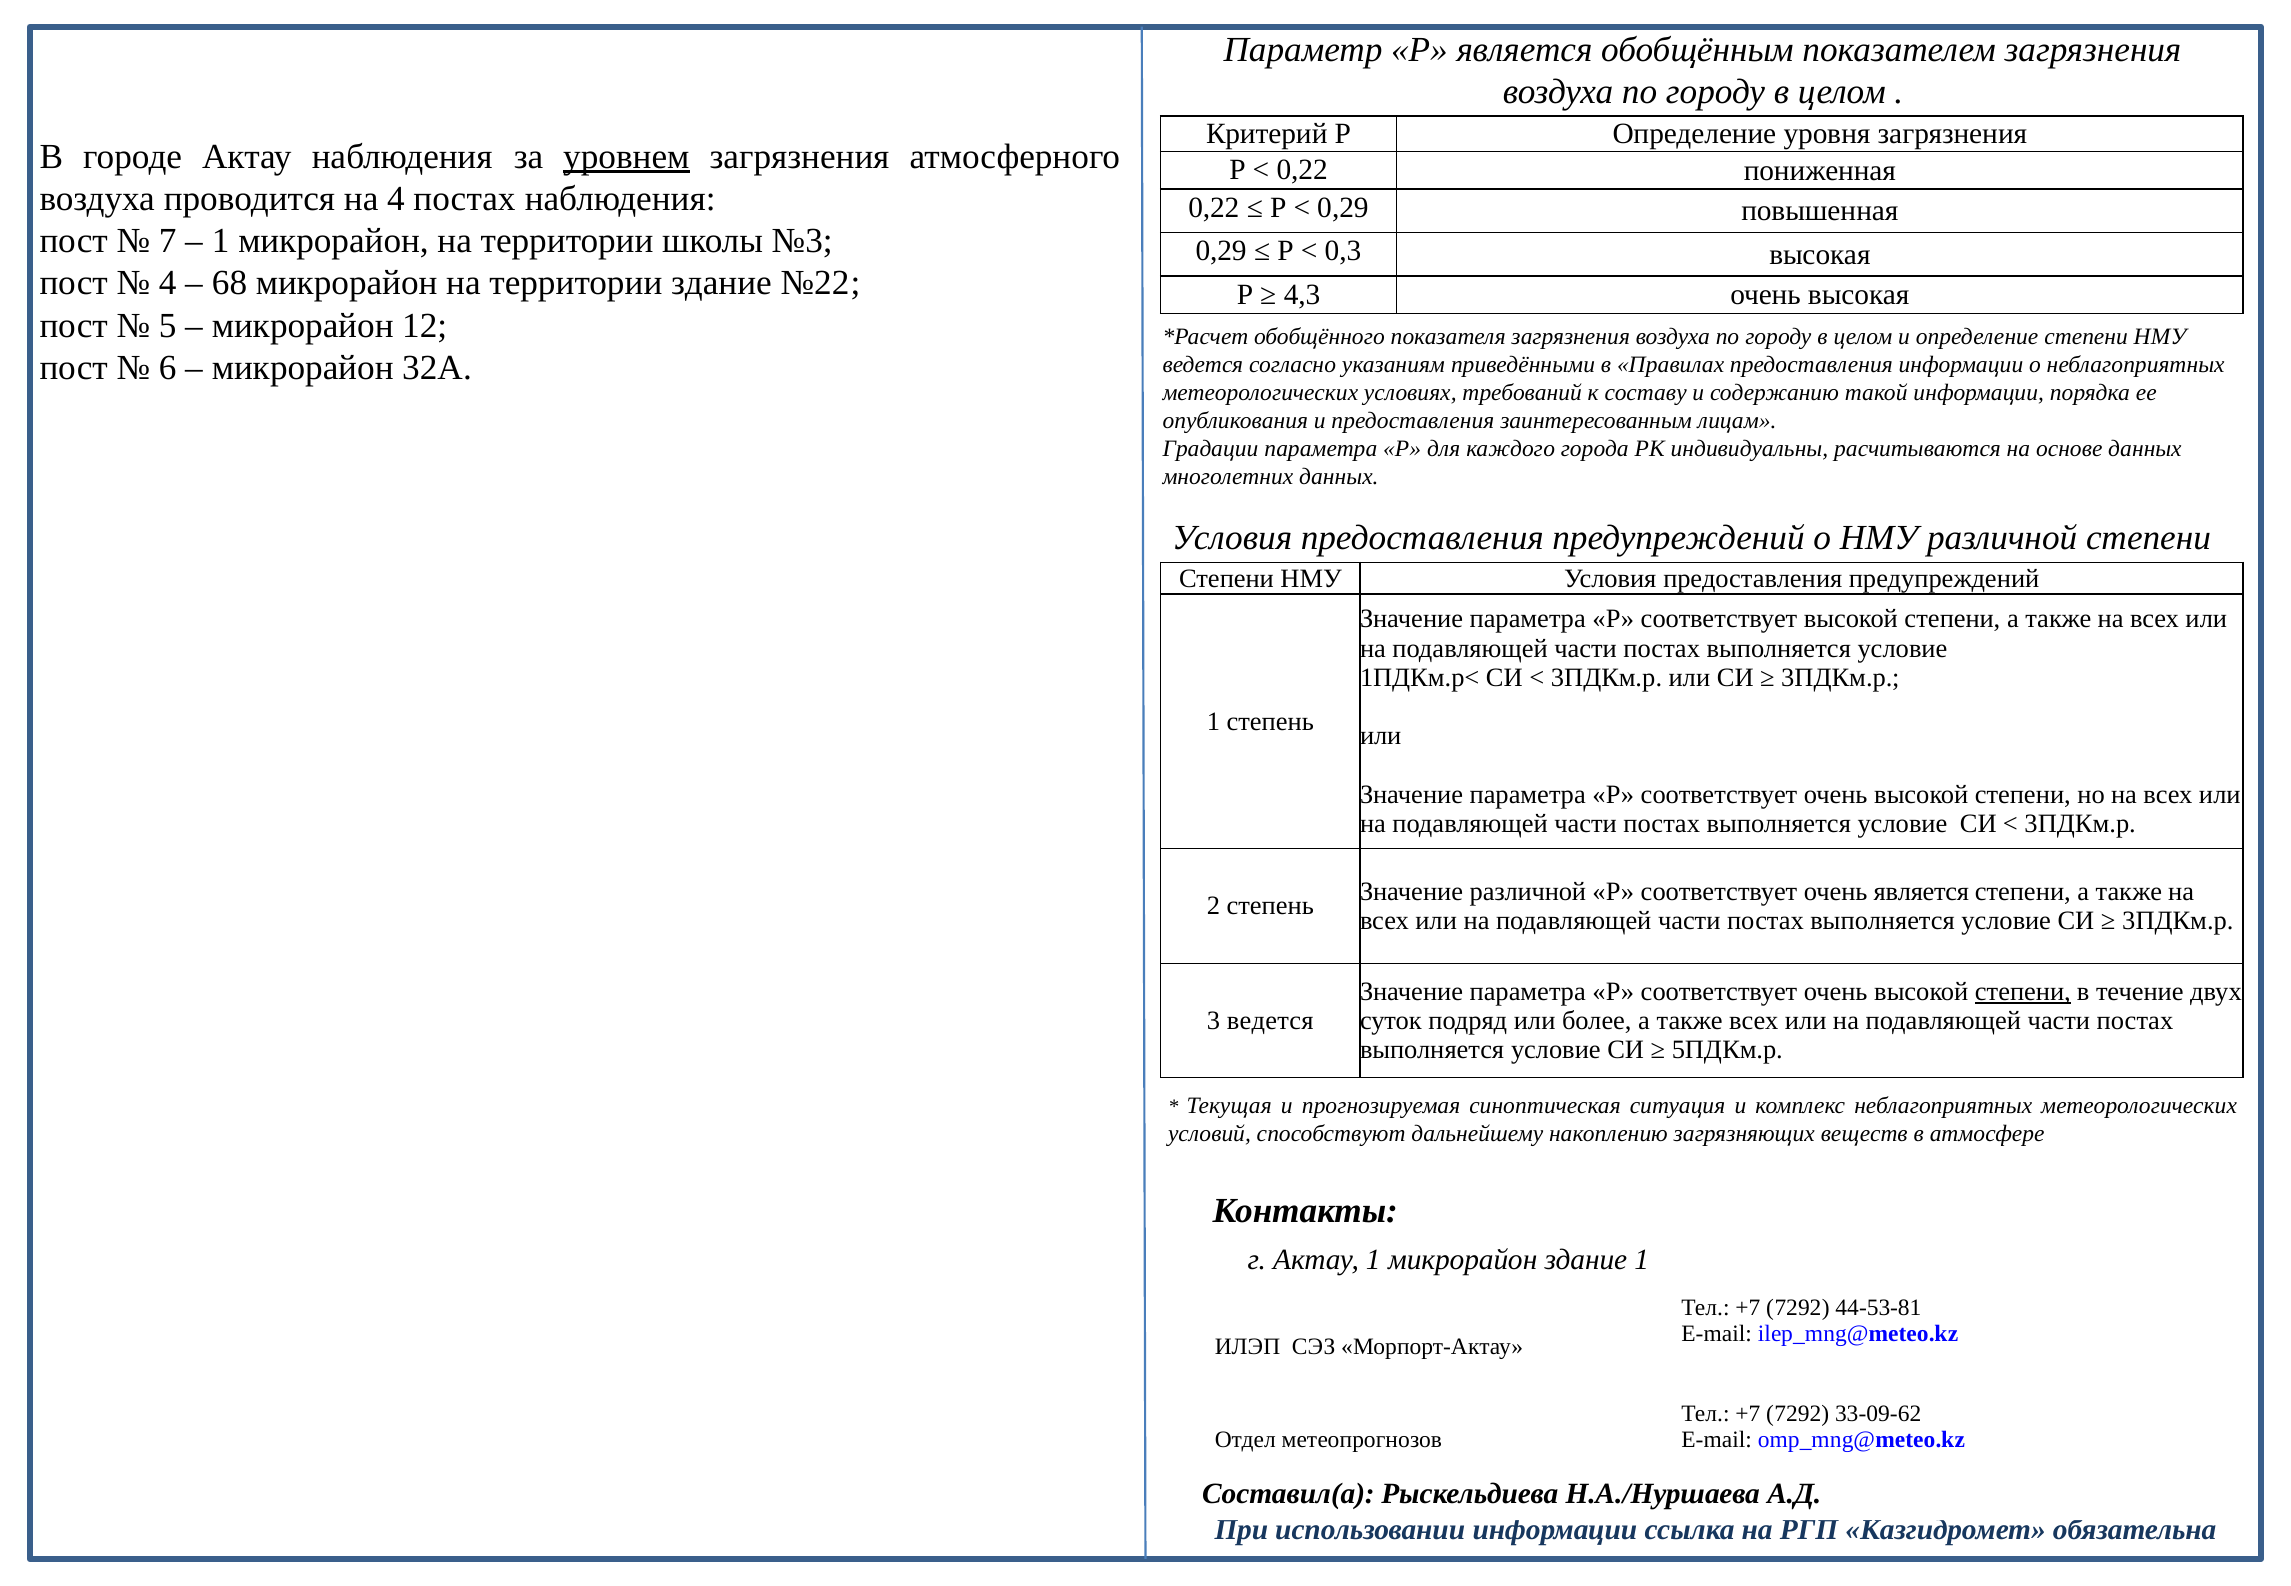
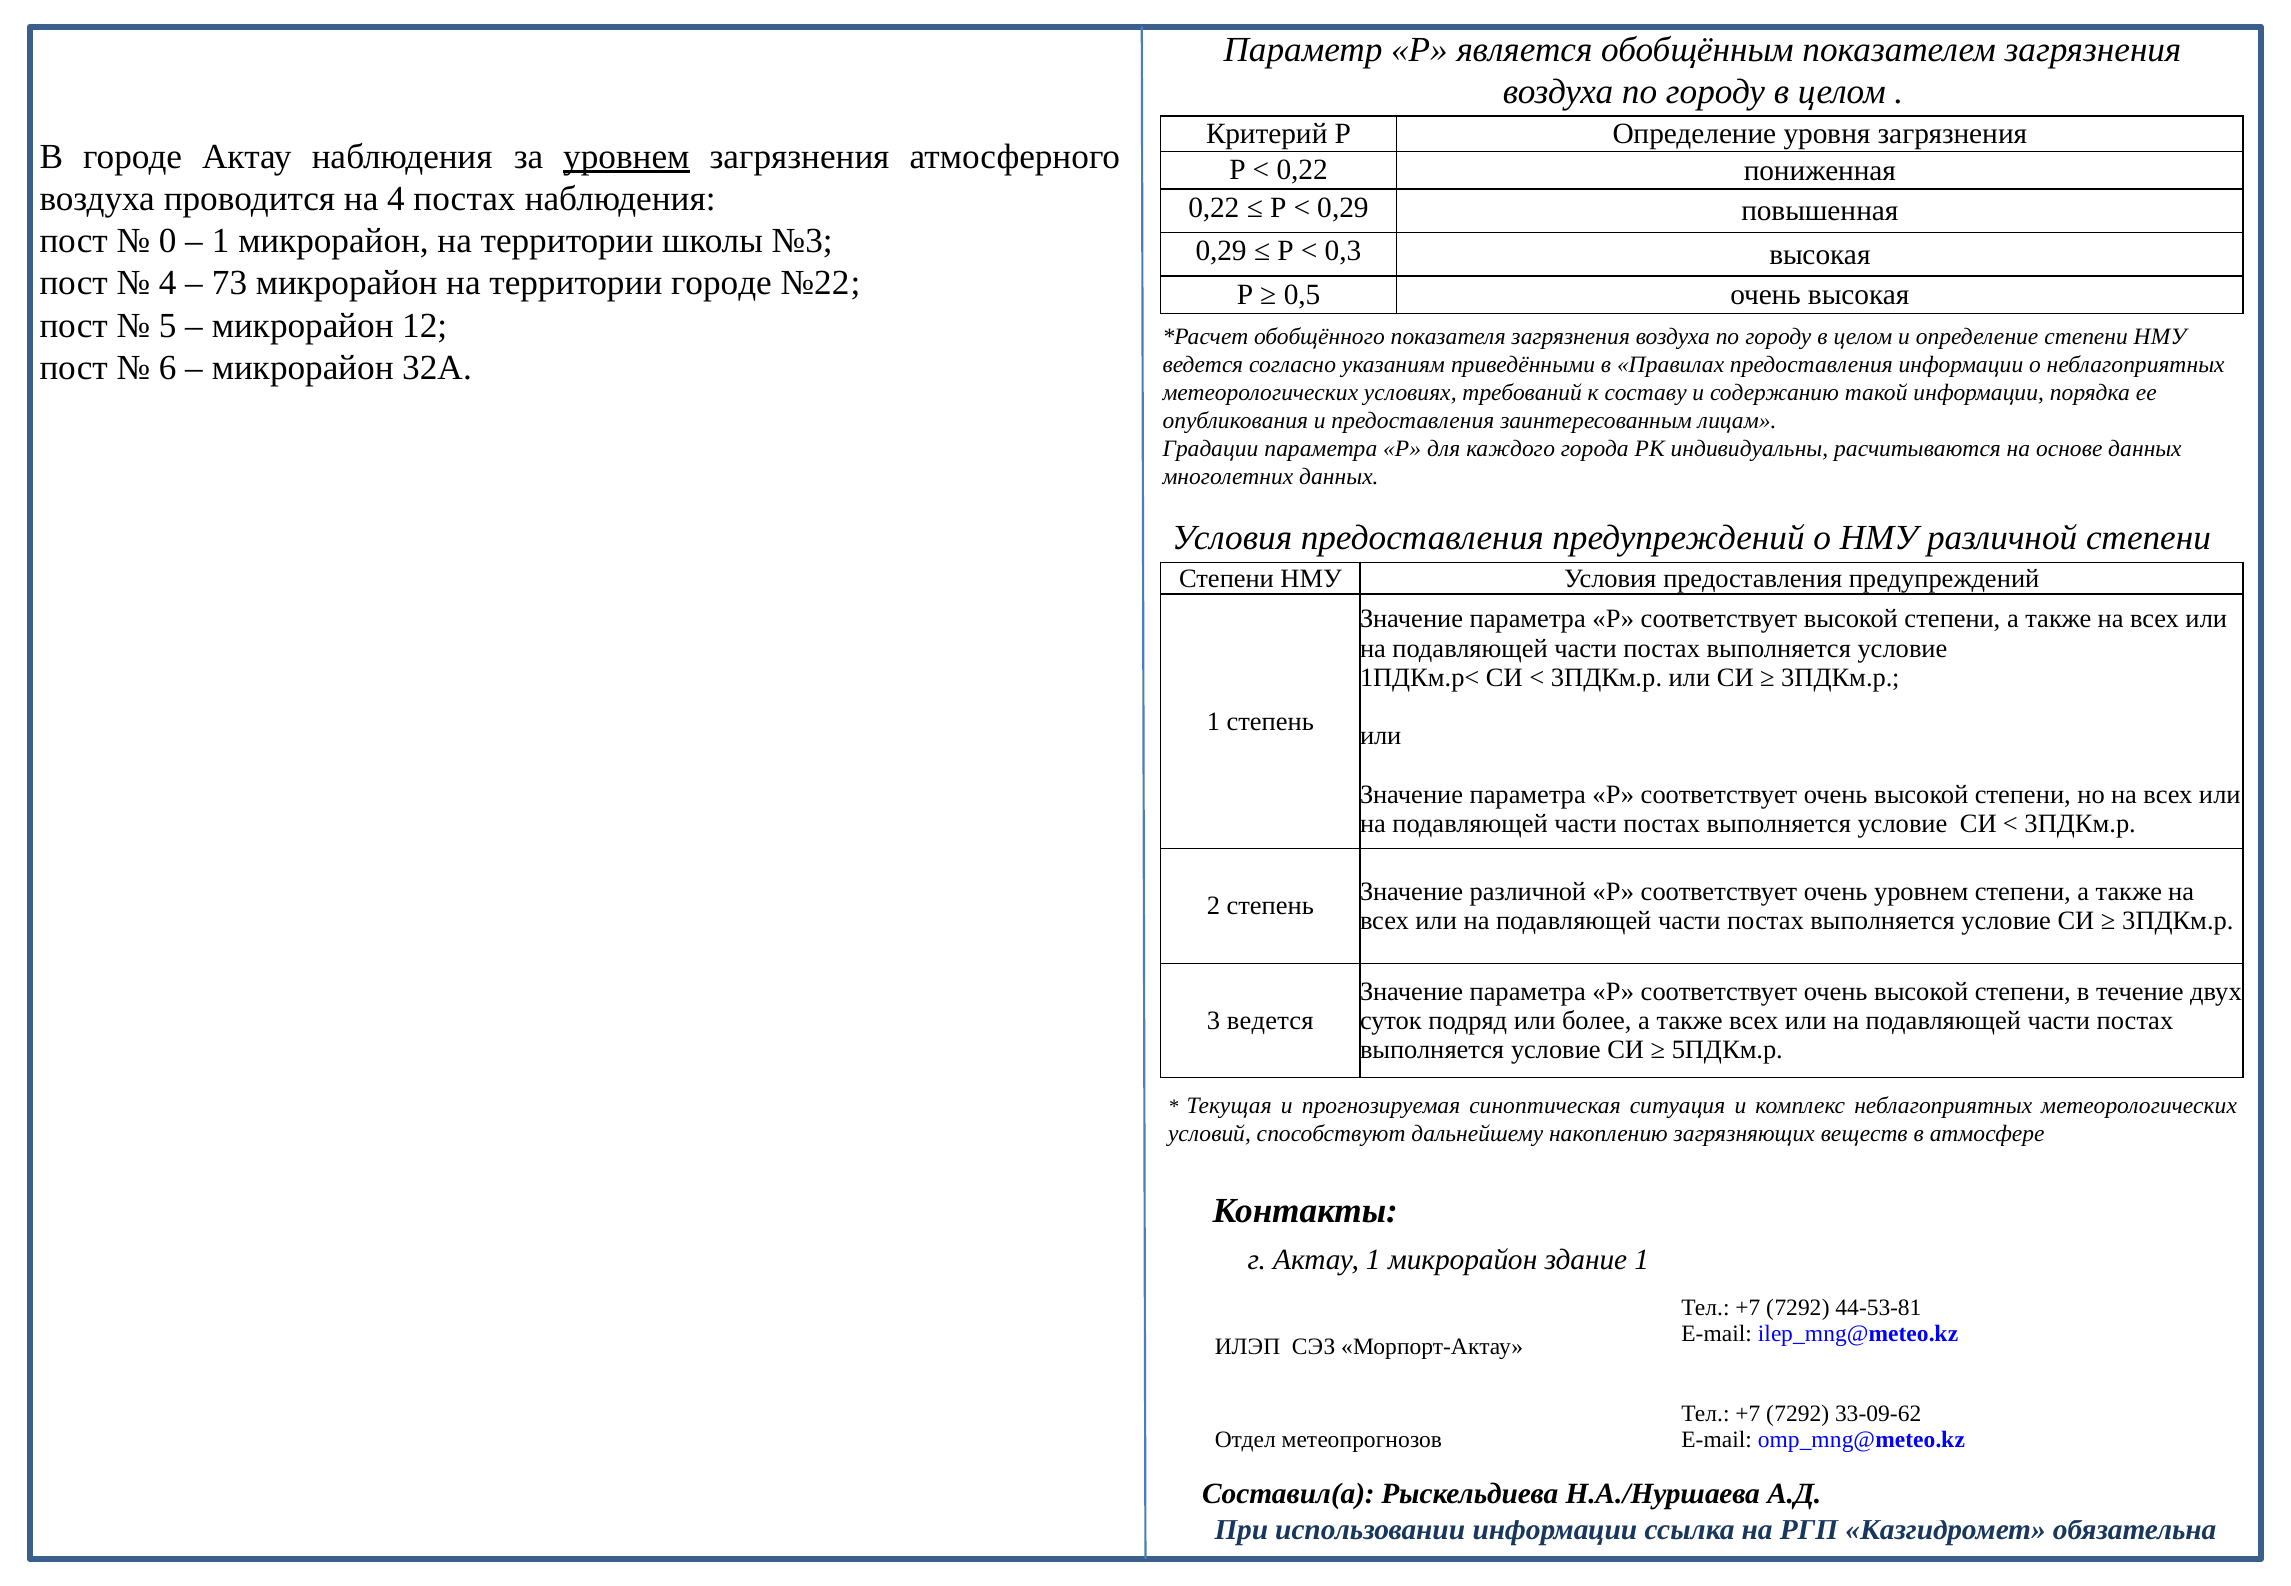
7: 7 -> 0
68: 68 -> 73
территории здание: здание -> городе
4,3: 4,3 -> 0,5
очень является: является -> уровнем
степени at (2023, 991) underline: present -> none
